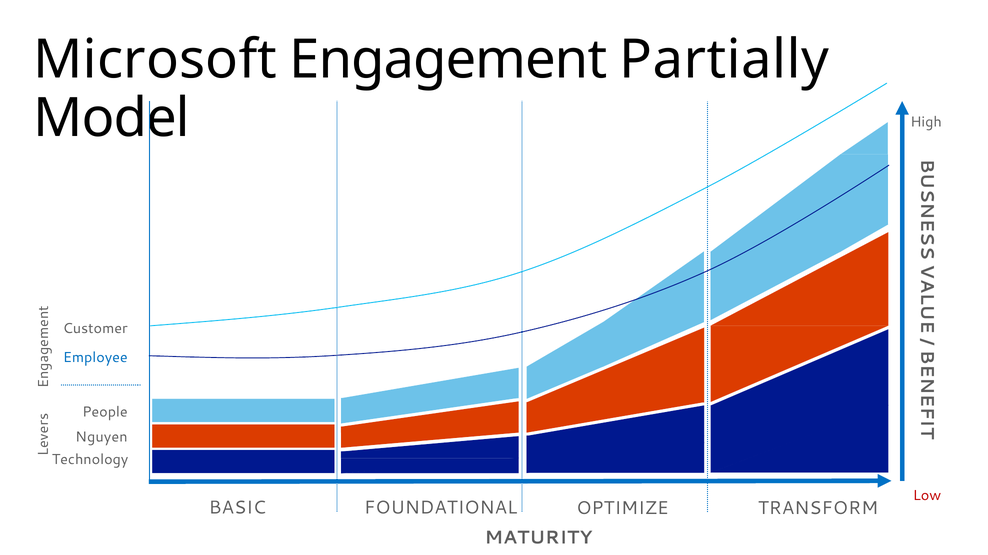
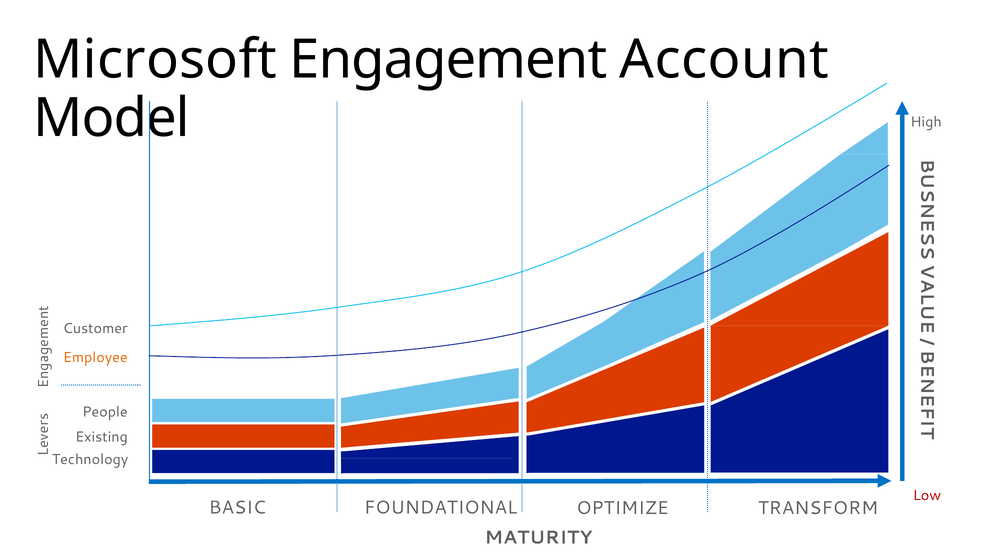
Partially: Partially -> Account
Employee colour: blue -> orange
Nguyen: Nguyen -> Existing
